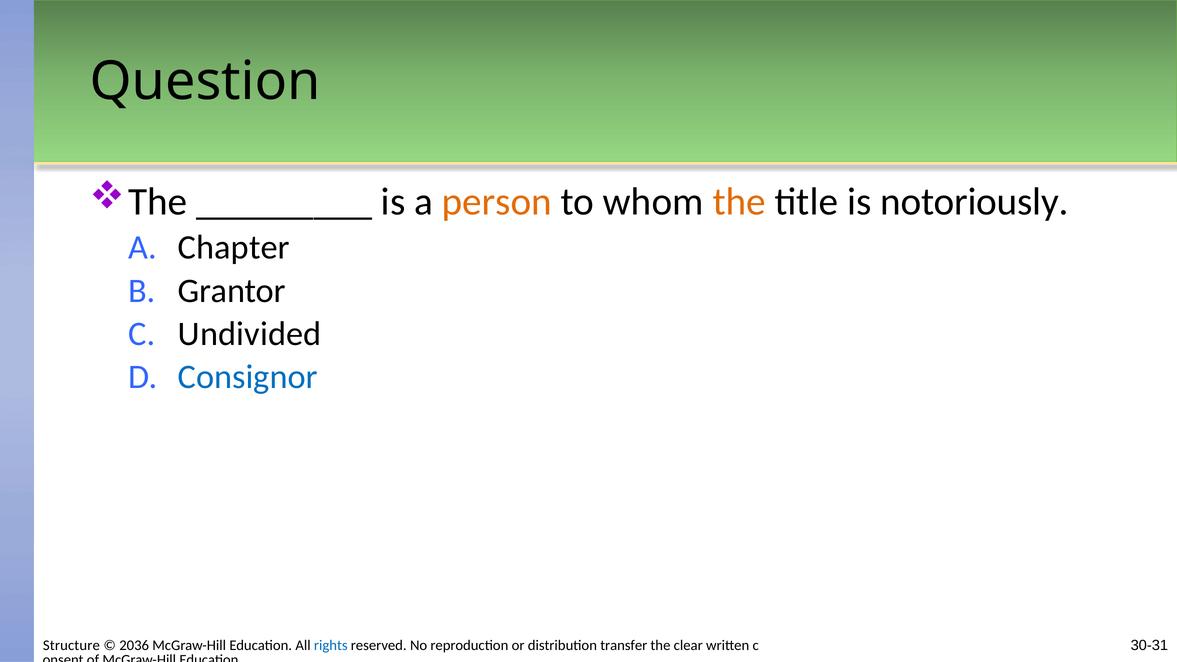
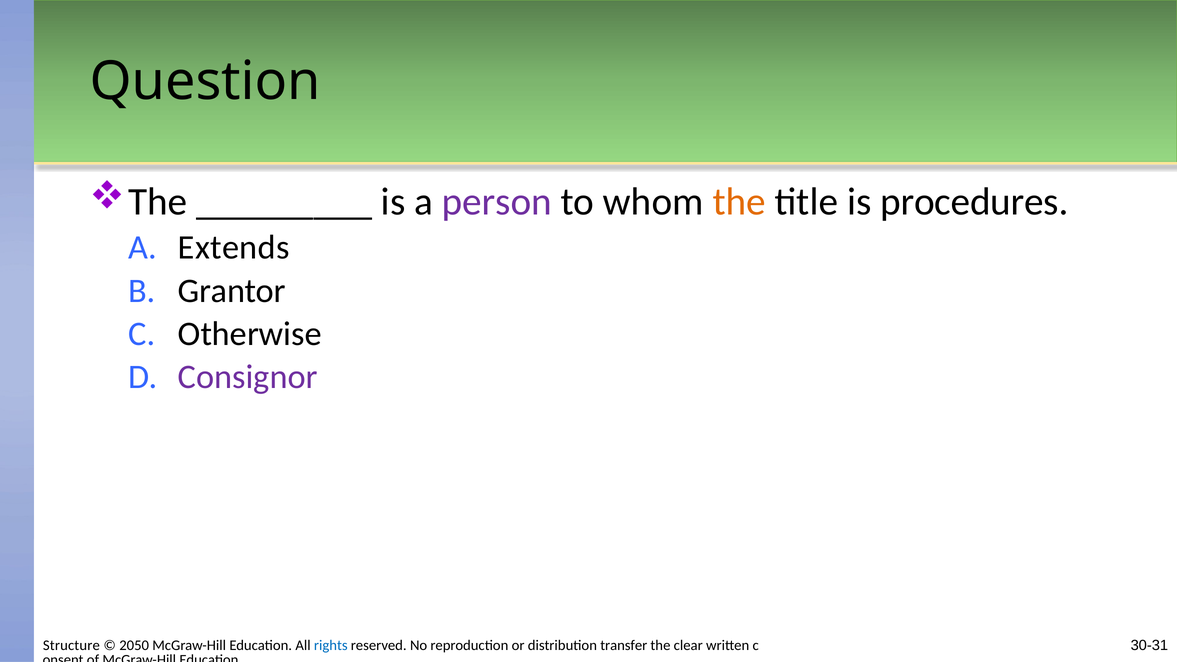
person colour: orange -> purple
notoriously: notoriously -> procedures
Chapter: Chapter -> Extends
Undivided: Undivided -> Otherwise
Consignor colour: blue -> purple
2036: 2036 -> 2050
